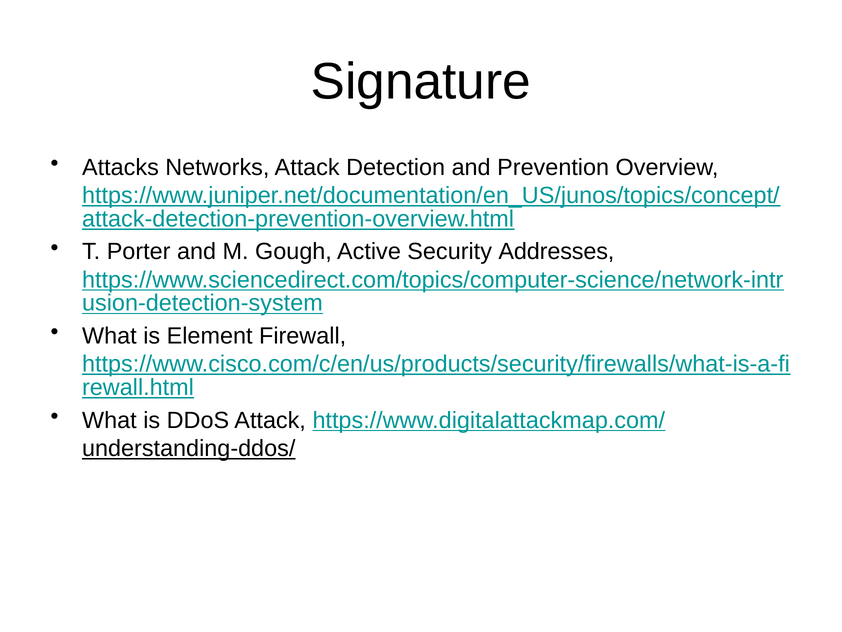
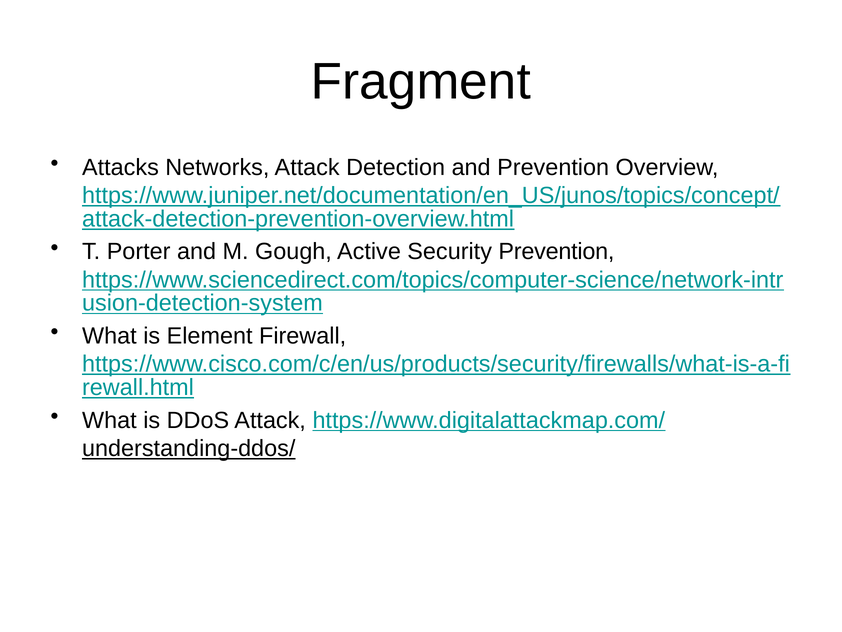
Signature: Signature -> Fragment
Security Addresses: Addresses -> Prevention
